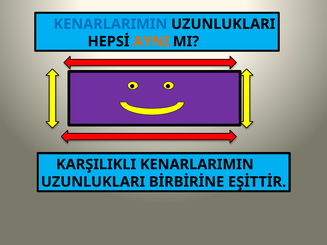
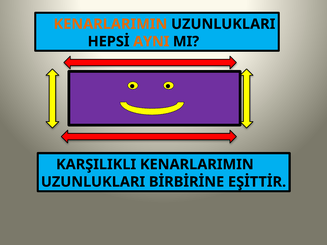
KENARLARIMIN at (110, 24) colour: blue -> orange
